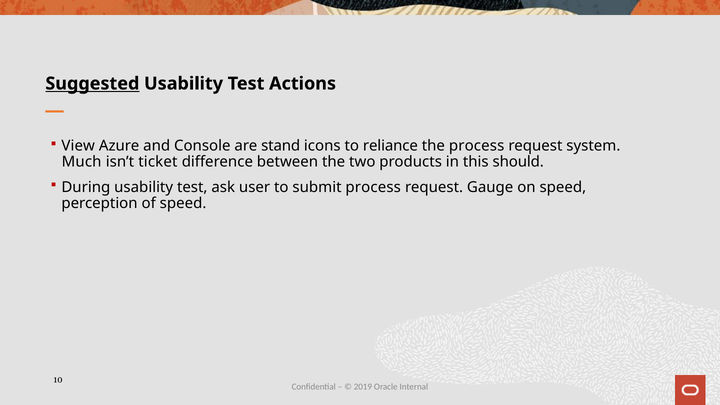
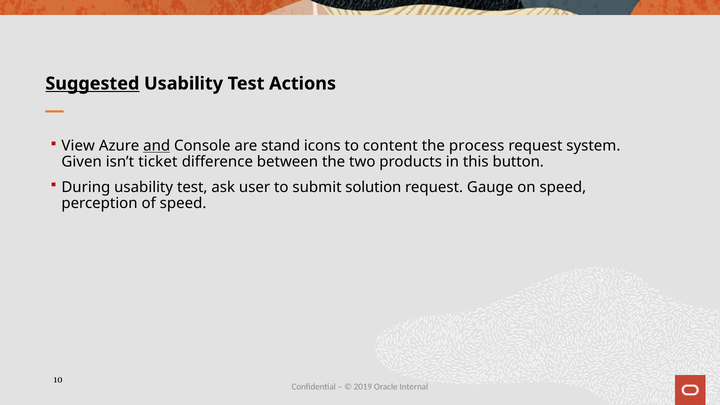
and underline: none -> present
reliance: reliance -> content
Much: Much -> Given
should: should -> button
submit process: process -> solution
